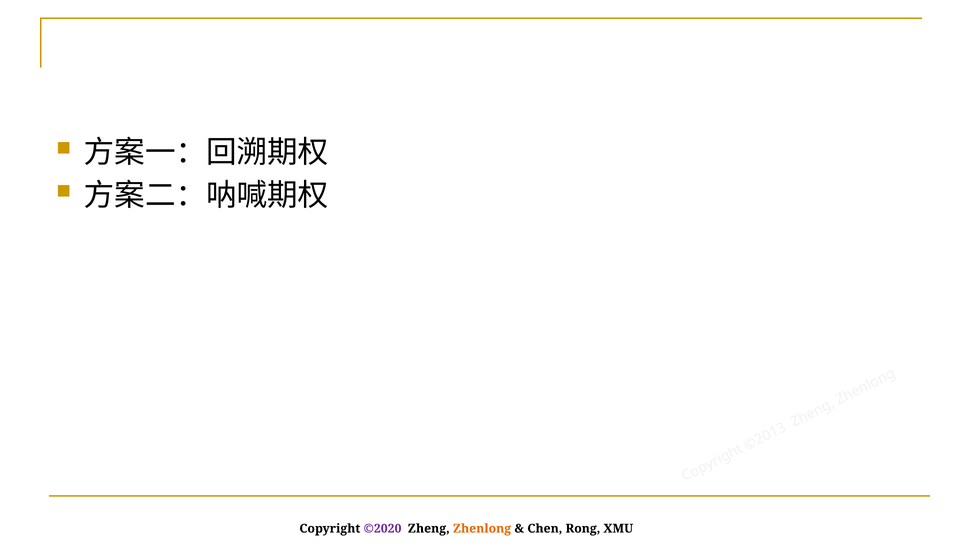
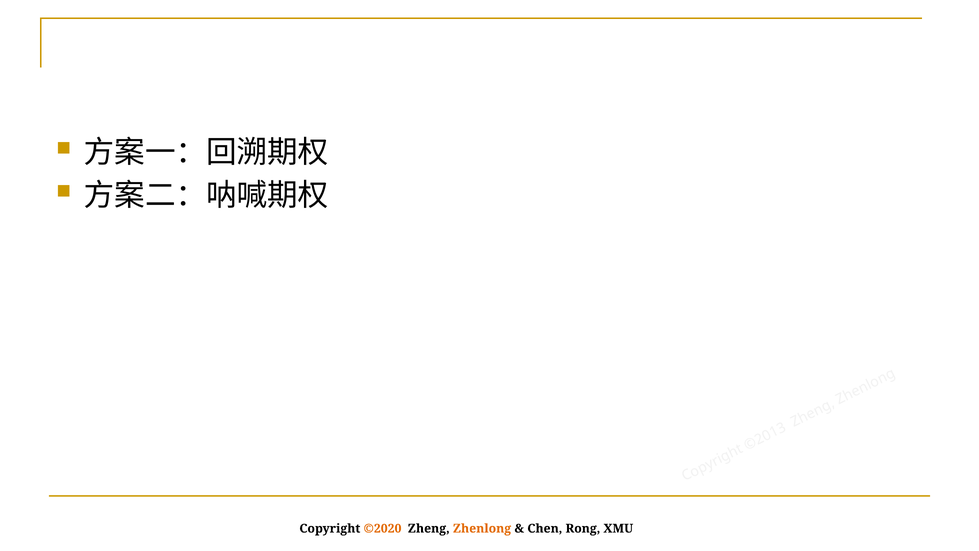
©2020 colour: purple -> orange
